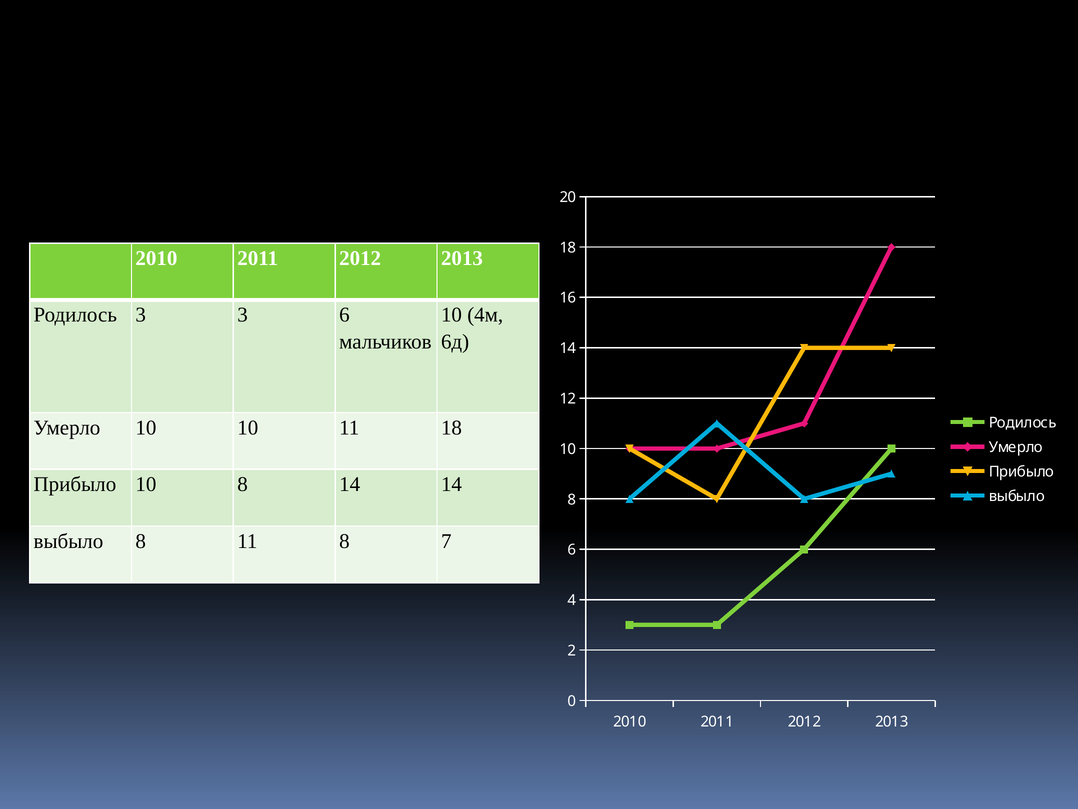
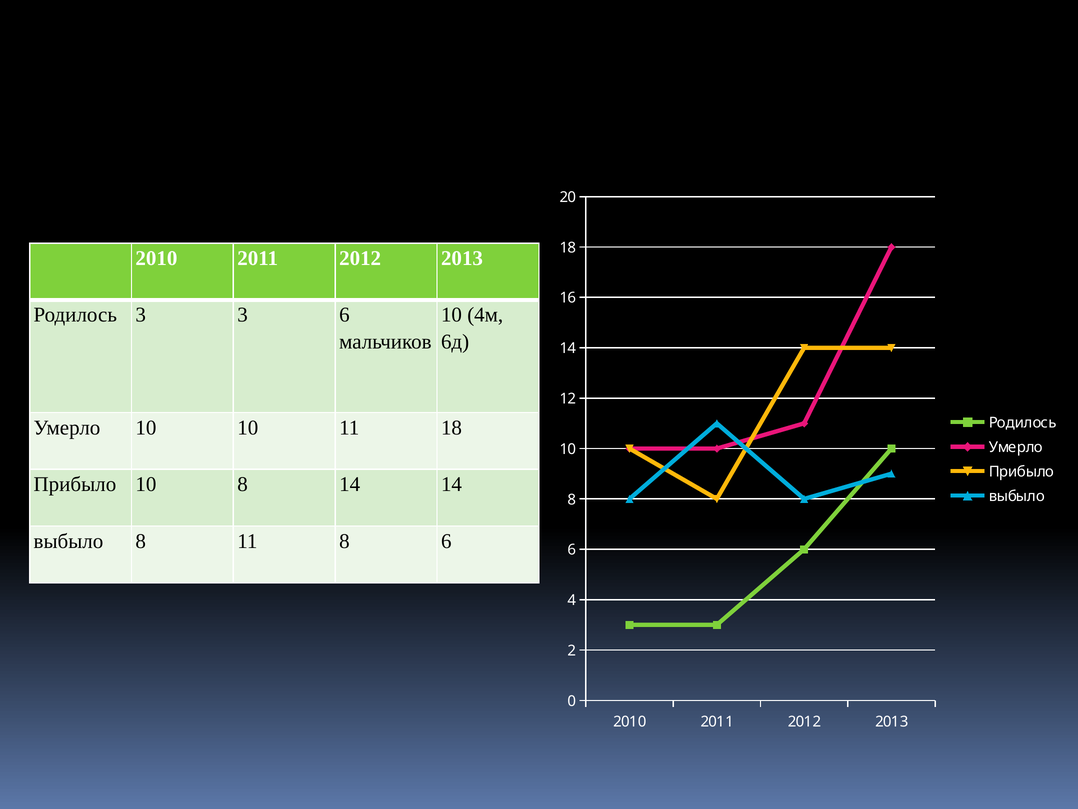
8 7: 7 -> 6
